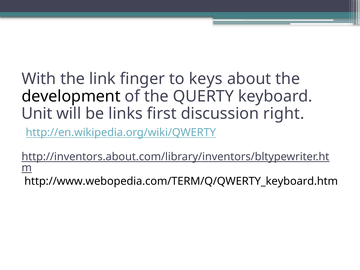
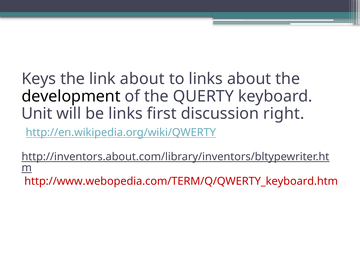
With: With -> Keys
link finger: finger -> about
to keys: keys -> links
http://www.webopedia.com/TERM/Q/QWERTY_keyboard.htm colour: black -> red
